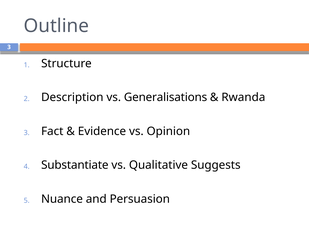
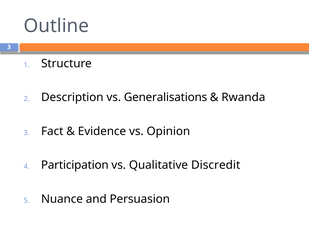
Substantiate: Substantiate -> Participation
Suggests: Suggests -> Discredit
